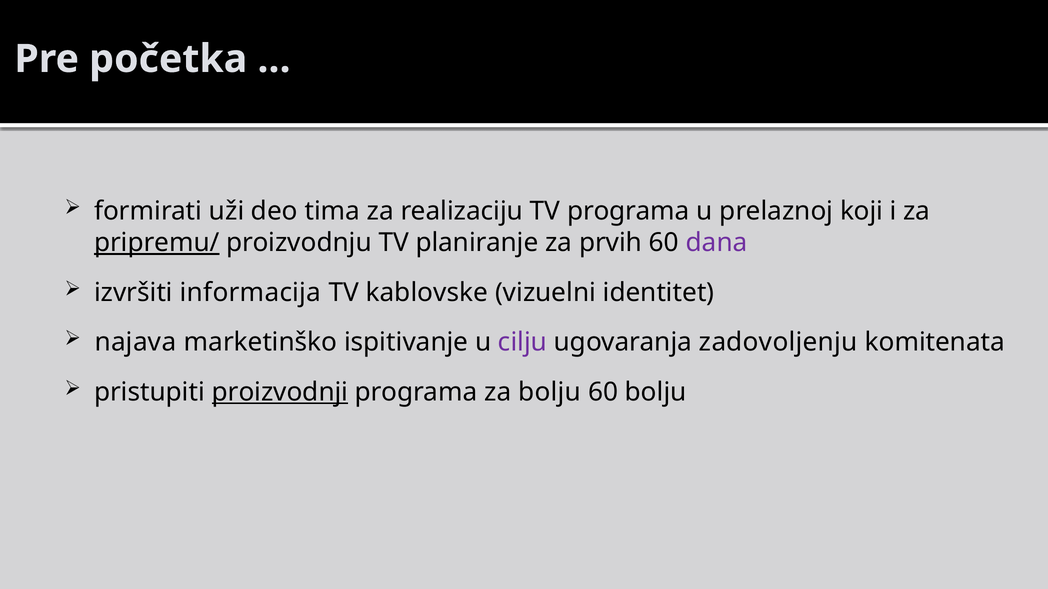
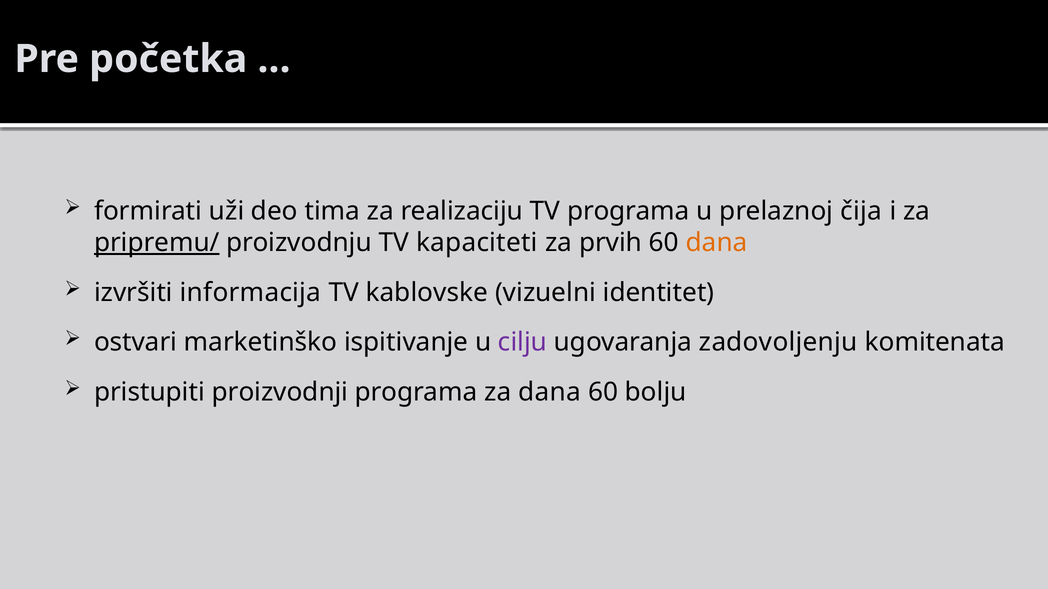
koji: koji -> čija
planiranje: planiranje -> kapaciteti
dana at (717, 243) colour: purple -> orange
najava: najava -> ostvari
proizvodnji underline: present -> none
za bolju: bolju -> dana
